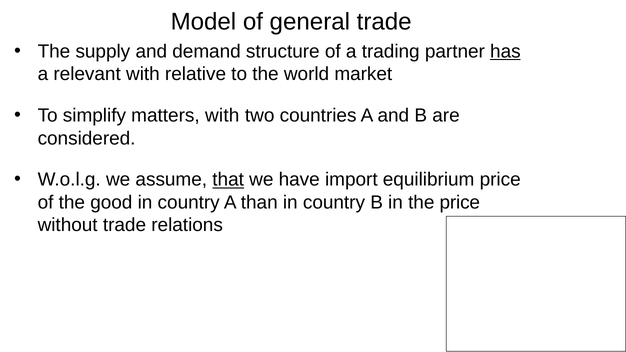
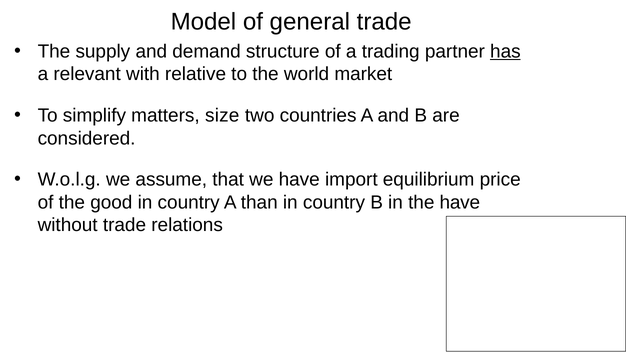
matters with: with -> size
that underline: present -> none
the price: price -> have
